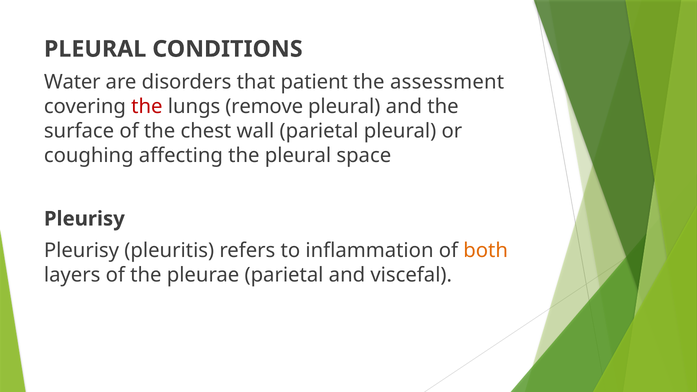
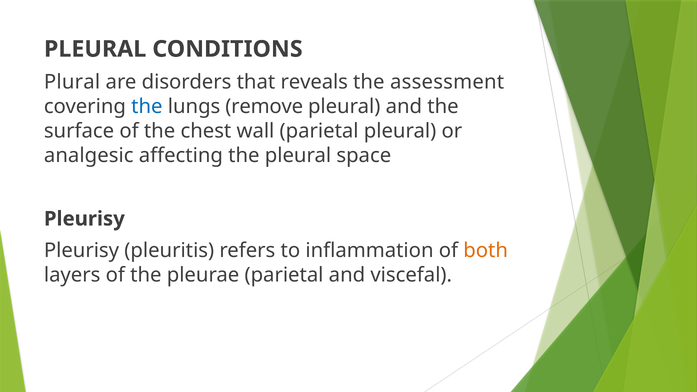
Water: Water -> Plural
patient: patient -> reveals
the at (147, 107) colour: red -> blue
coughing: coughing -> analgesic
